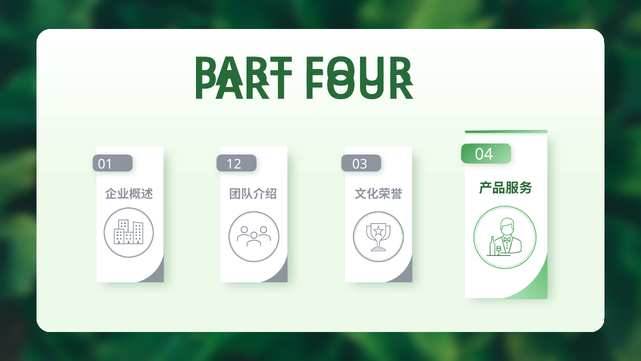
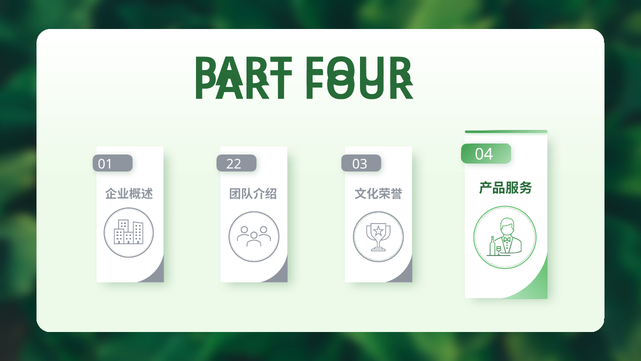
12: 12 -> 22
